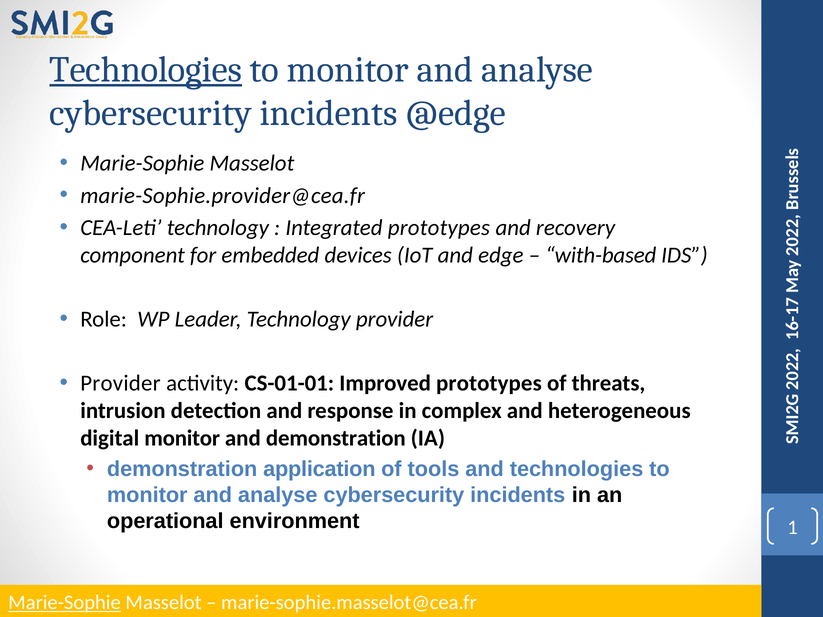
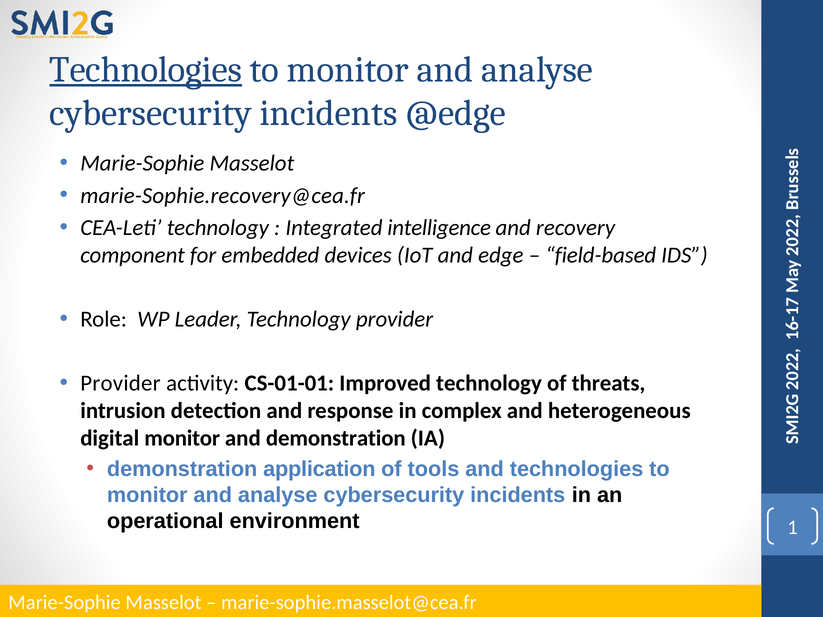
marie-Sophie.provider@cea.fr: marie-Sophie.provider@cea.fr -> marie-Sophie.recovery@cea.fr
Integrated prototypes: prototypes -> intelligence
with-based: with-based -> field-based
Improved prototypes: prototypes -> technology
Marie-Sophie at (65, 603) underline: present -> none
